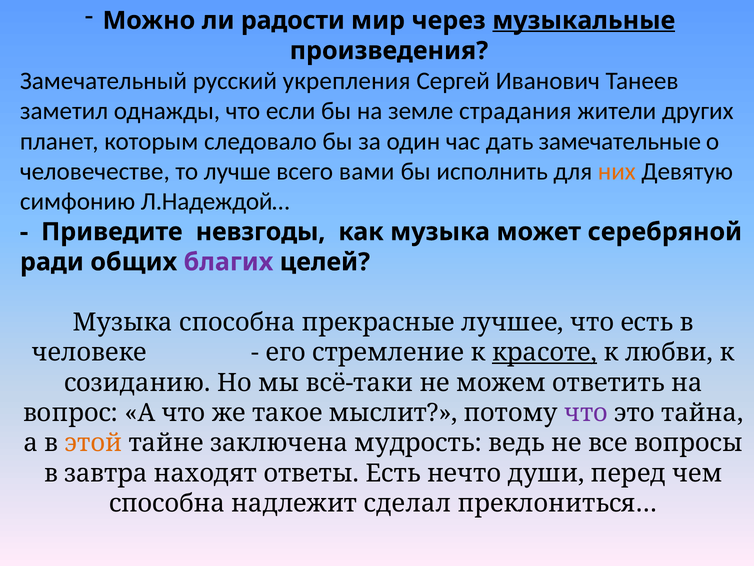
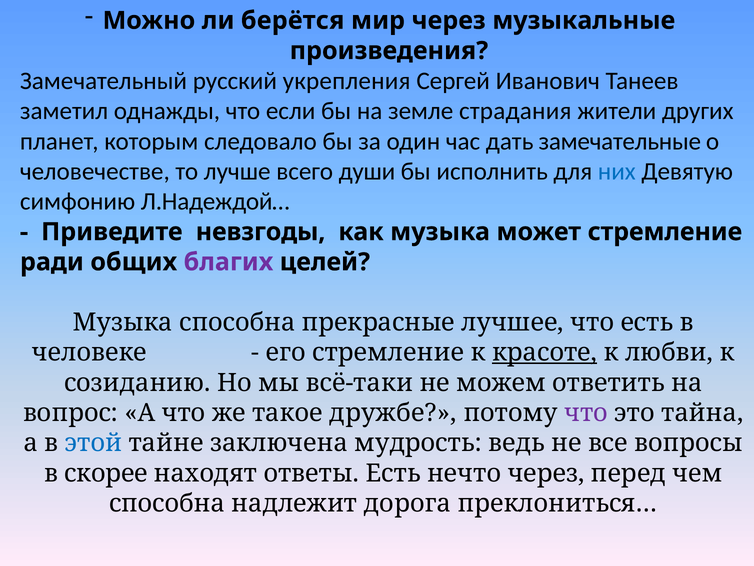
радости: радости -> берётся
музыкальные underline: present -> none
вами: вами -> души
них colour: orange -> blue
может серебряной: серебряной -> стремление
мыслит: мыслит -> дружбе
этой colour: orange -> blue
завтра: завтра -> скорее
нечто души: души -> через
сделал: сделал -> дорога
